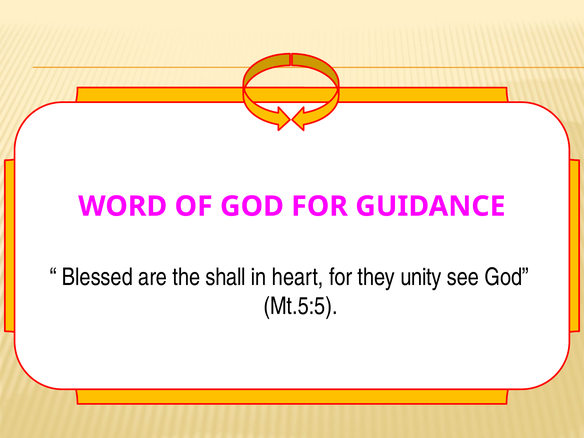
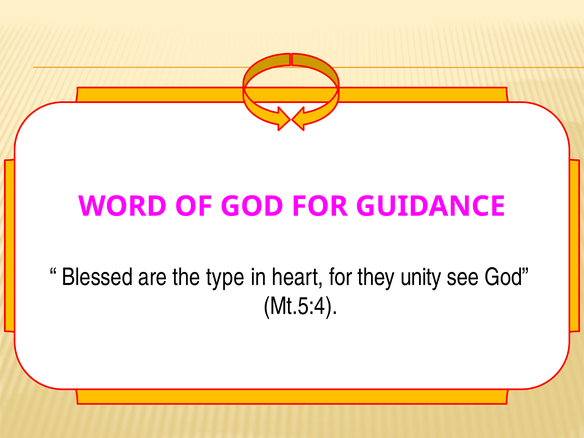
shall: shall -> type
Mt.5:5: Mt.5:5 -> Mt.5:4
